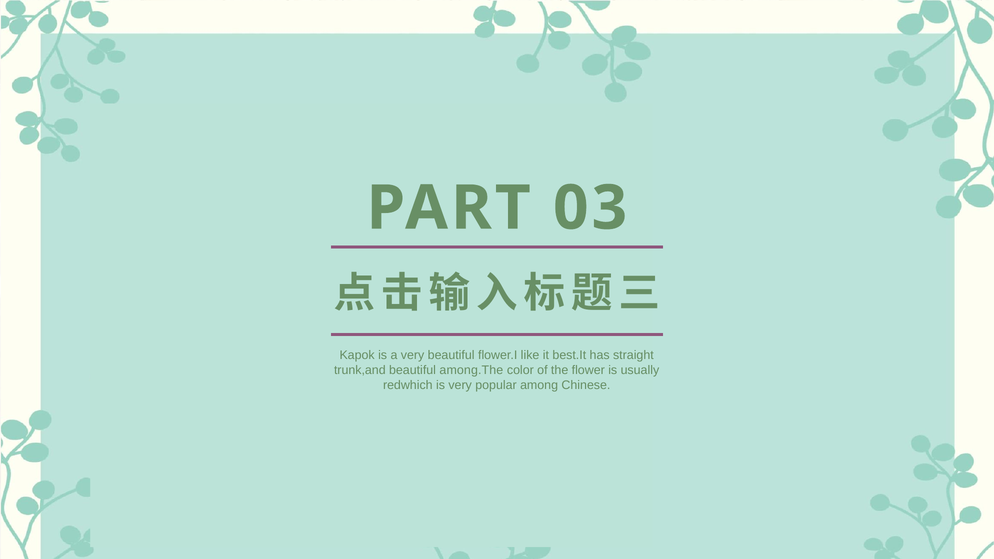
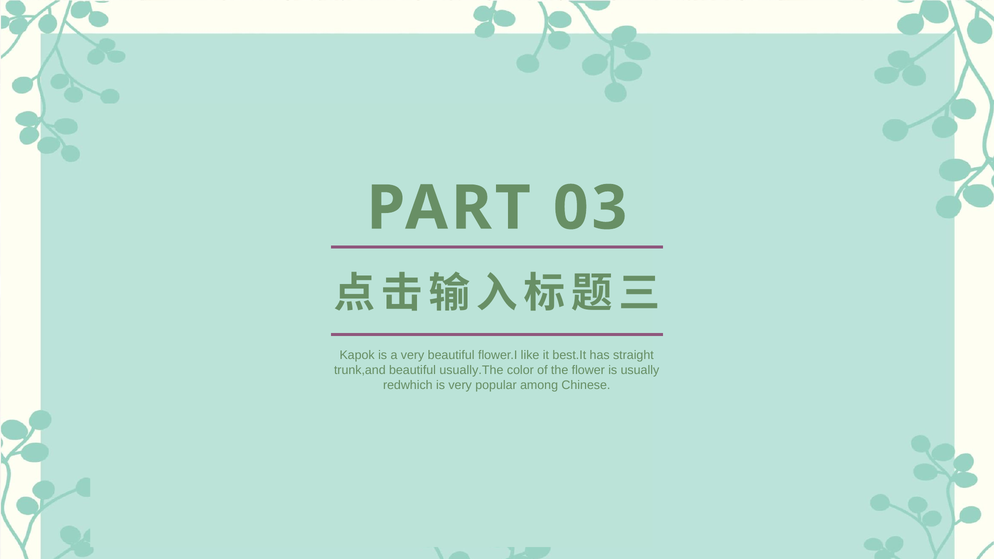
among.The: among.The -> usually.The
